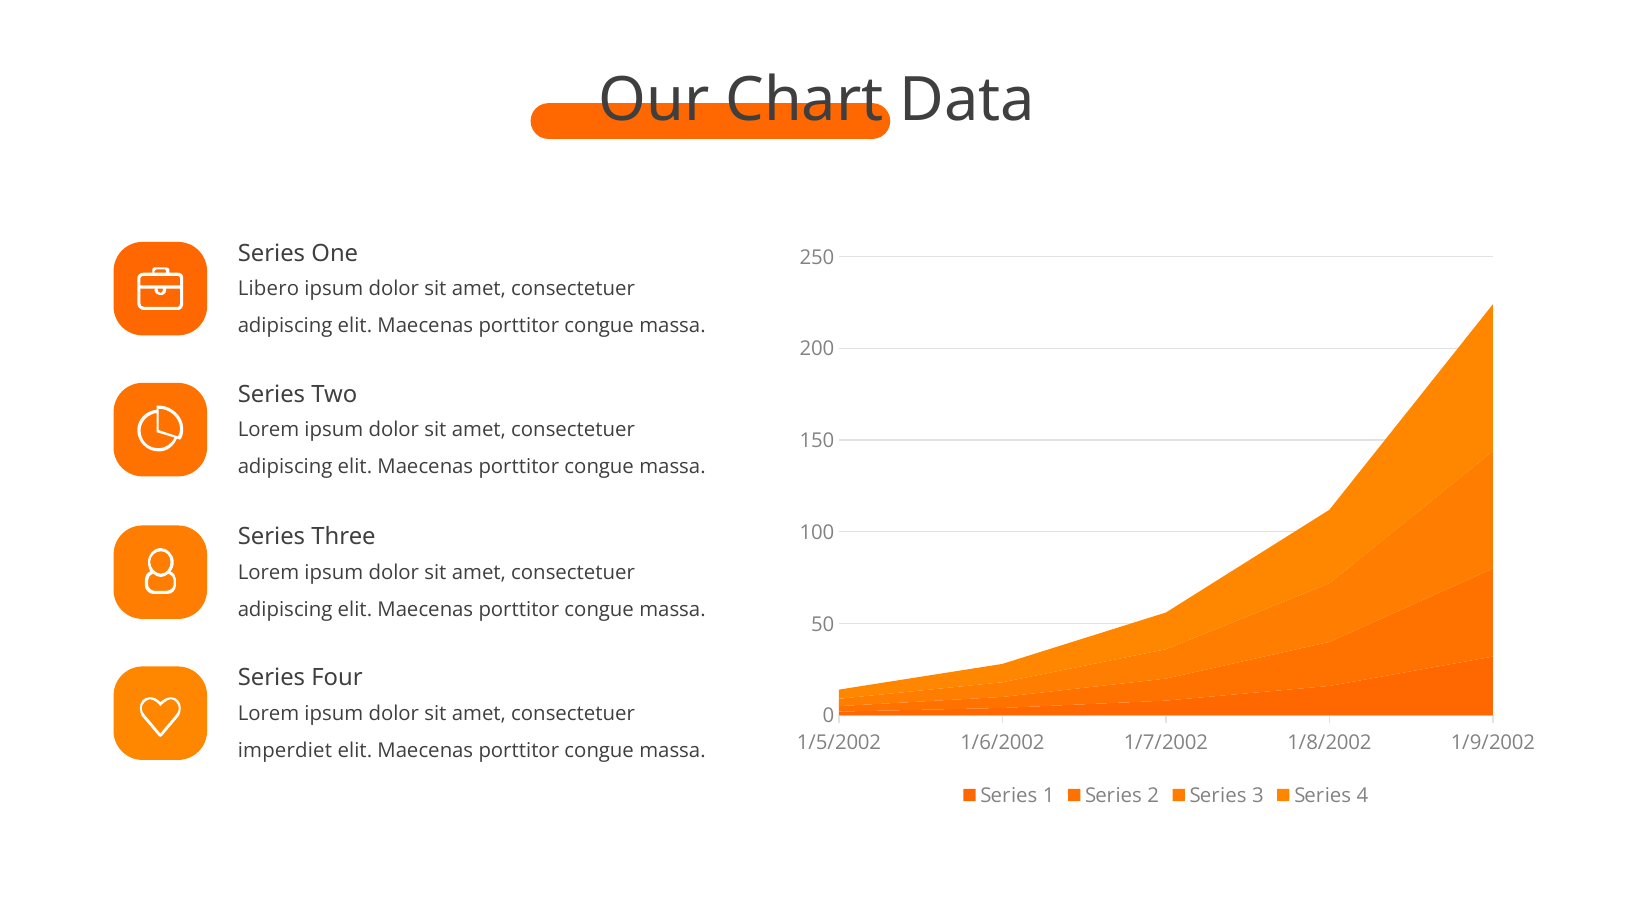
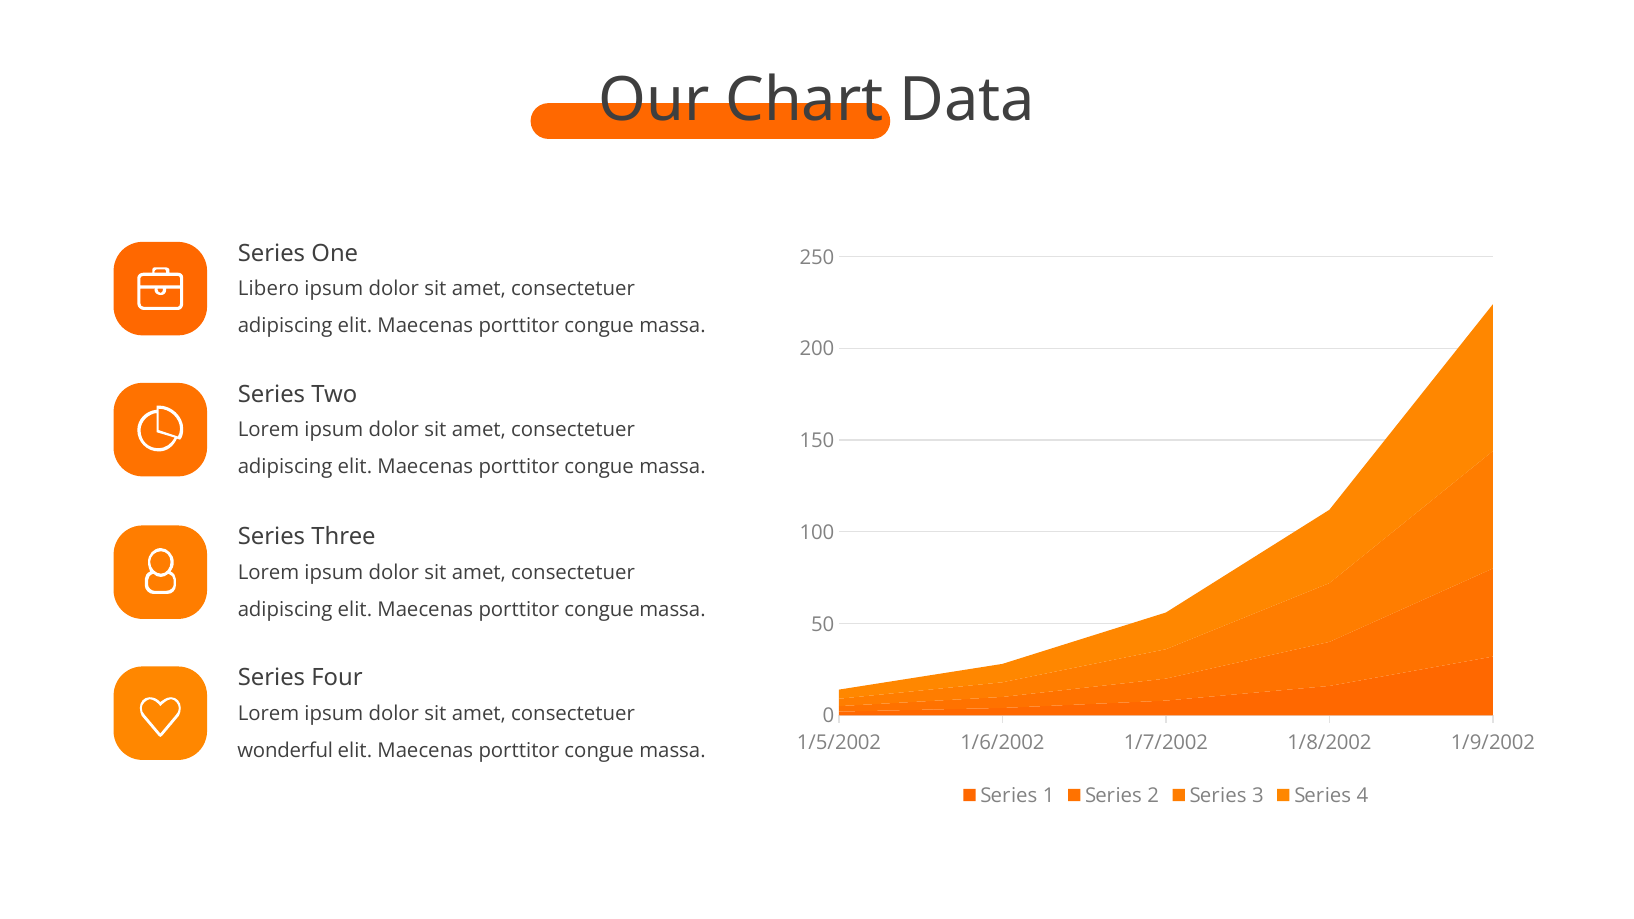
imperdiet: imperdiet -> wonderful
